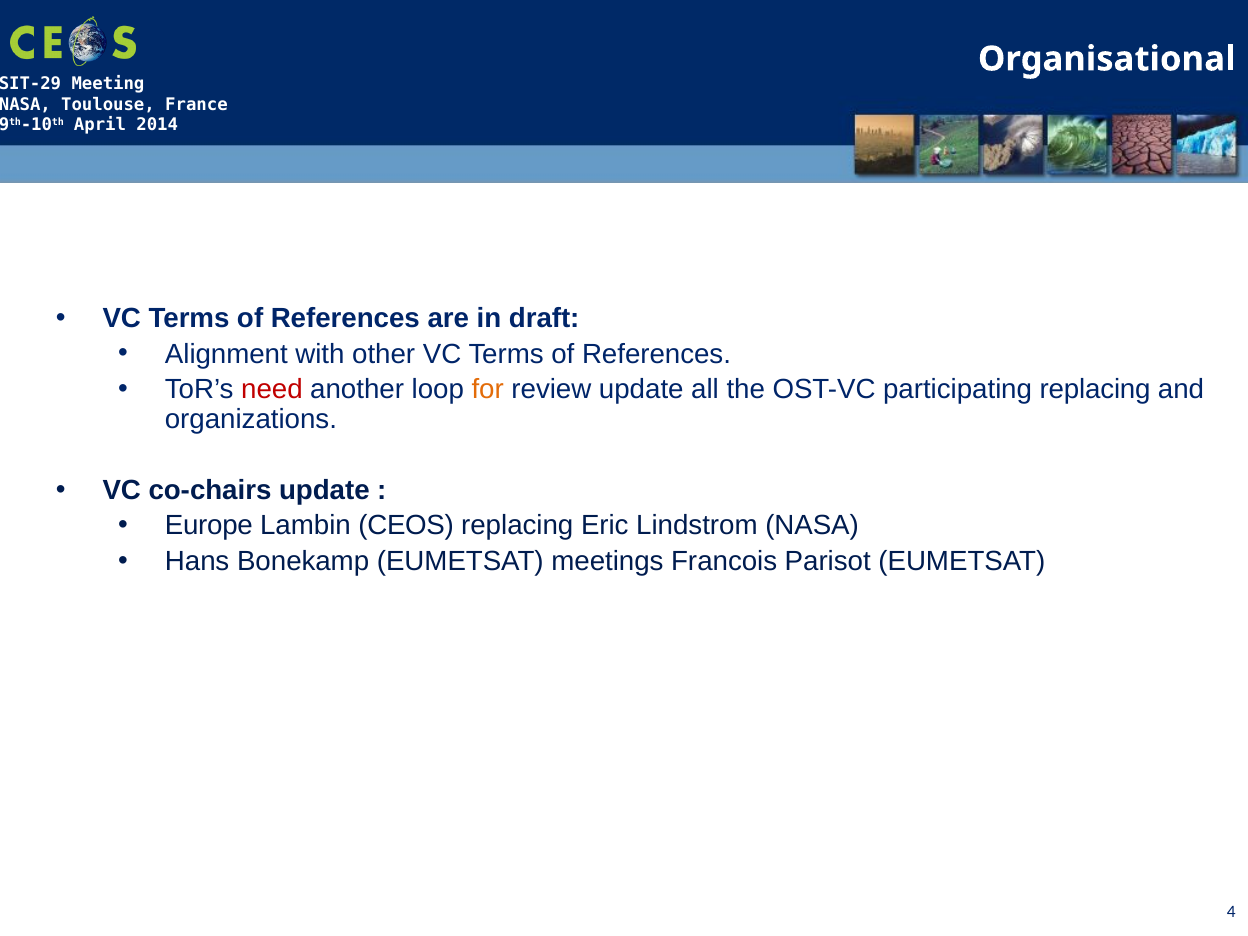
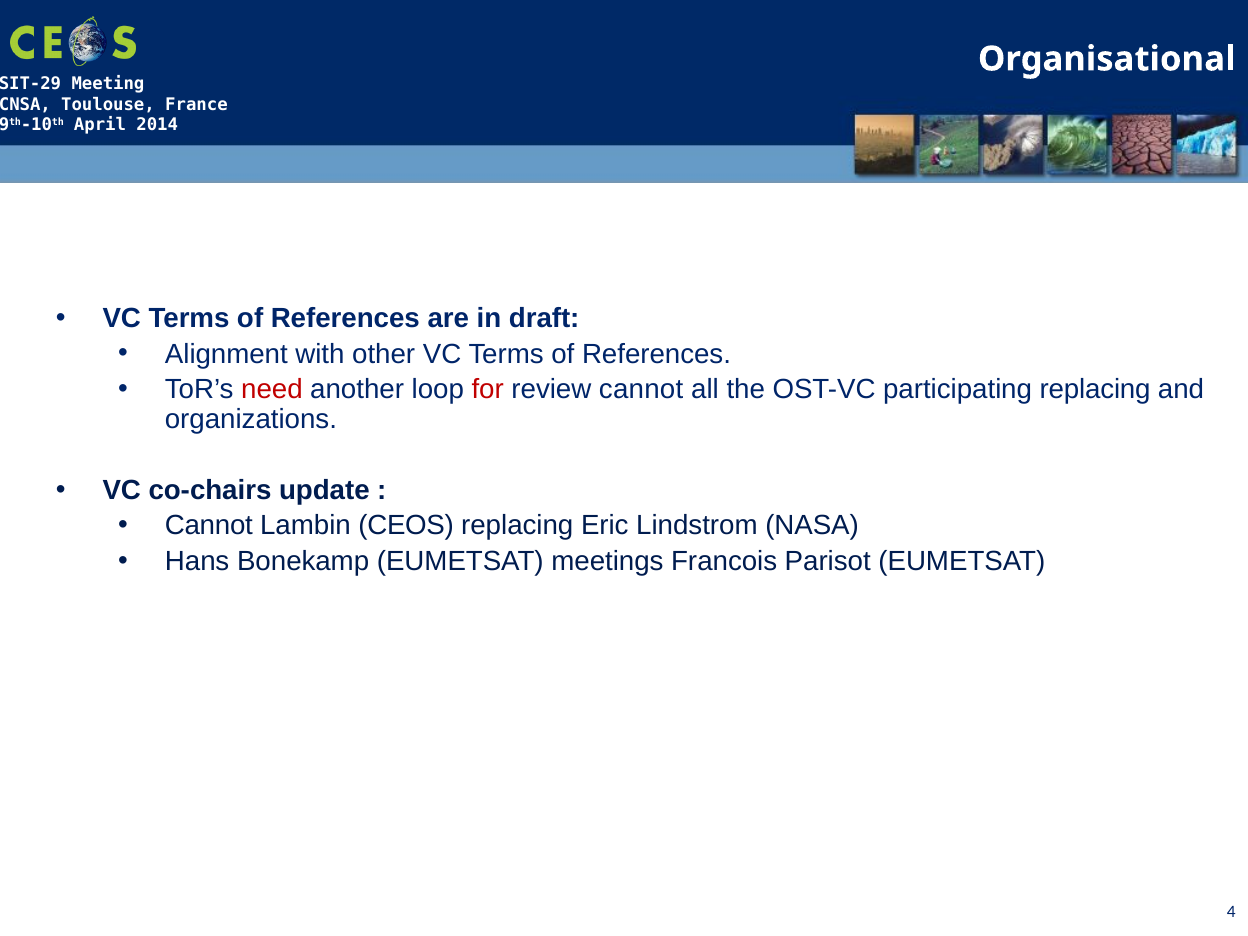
NASA at (25, 104): NASA -> CNSA
for colour: orange -> red
review update: update -> cannot
Europe at (209, 526): Europe -> Cannot
